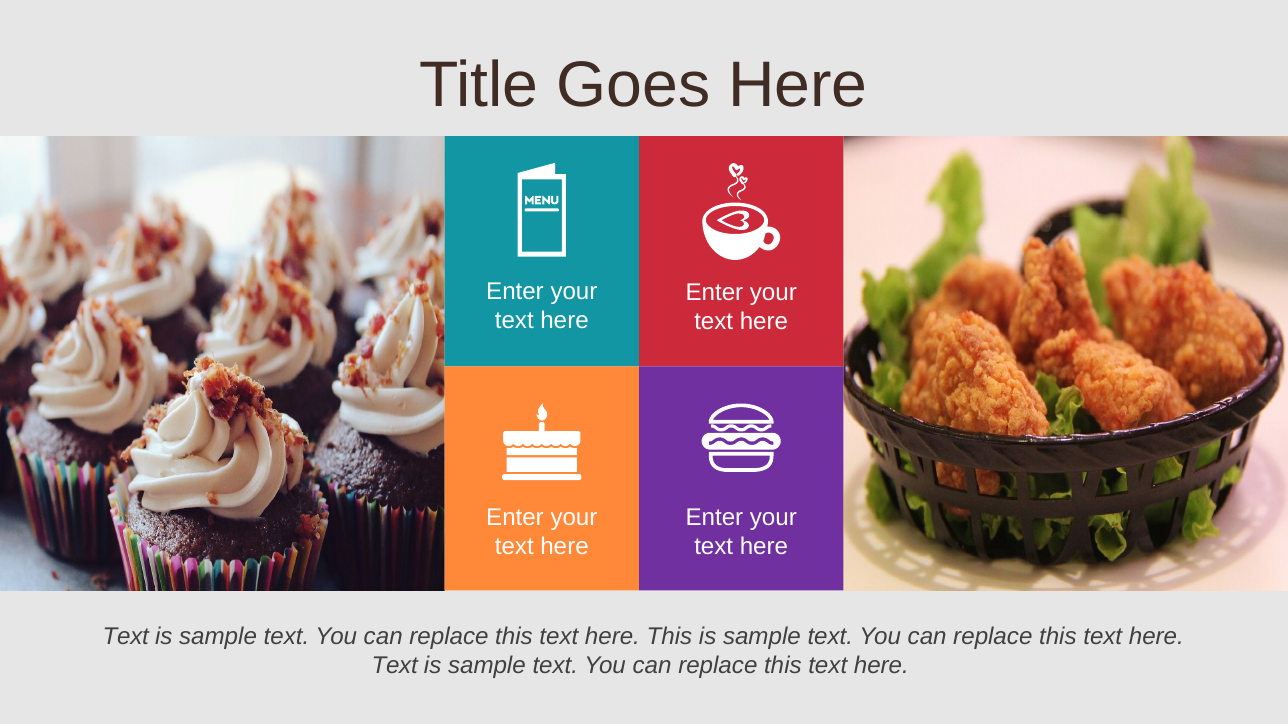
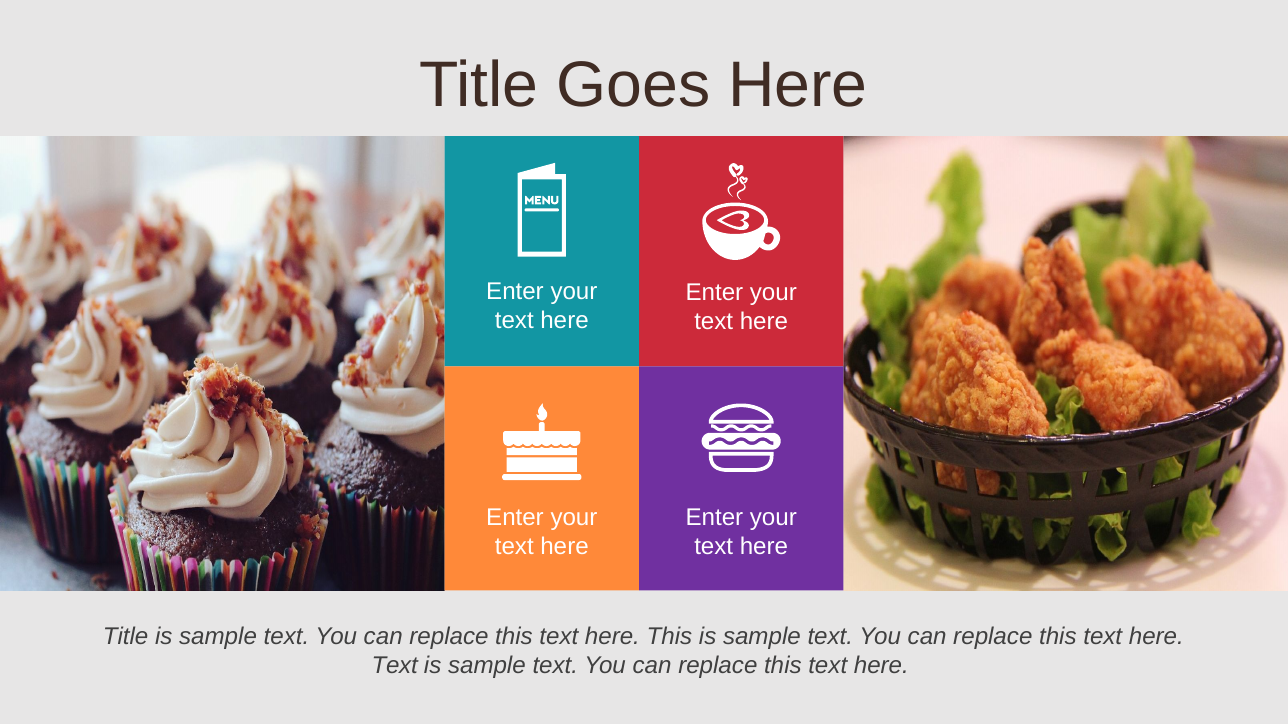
Text at (126, 637): Text -> Title
